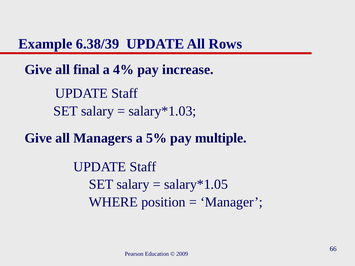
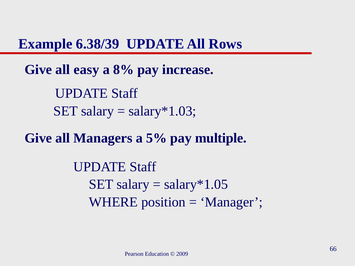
final: final -> easy
4%: 4% -> 8%
